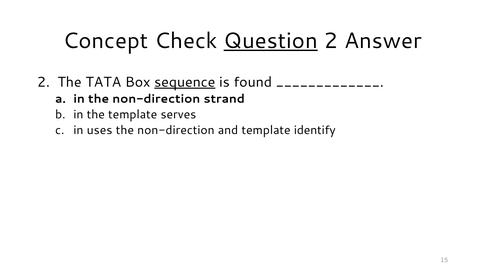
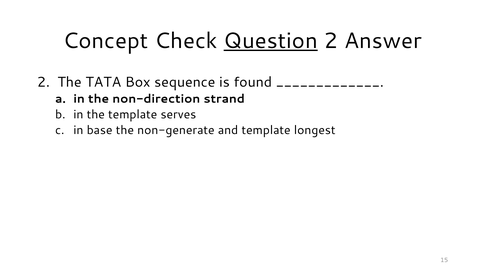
sequence underline: present -> none
uses: uses -> base
non-direction at (176, 130): non-direction -> non-generate
identify: identify -> longest
